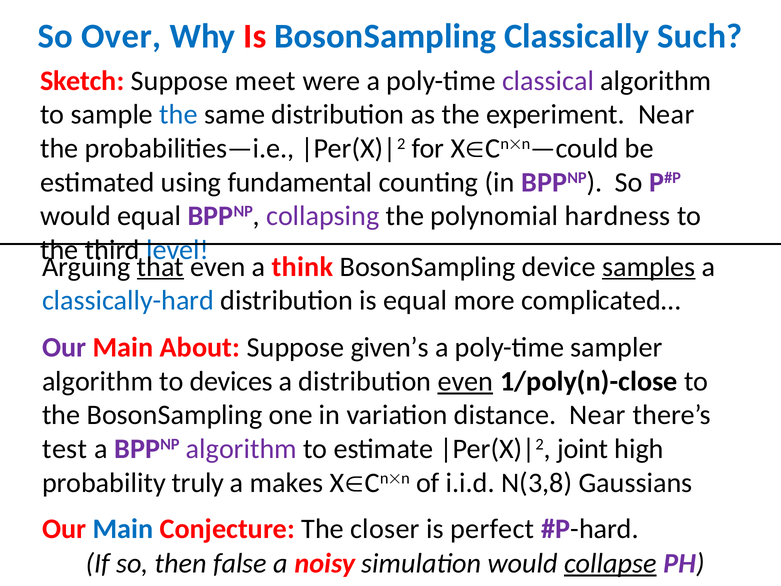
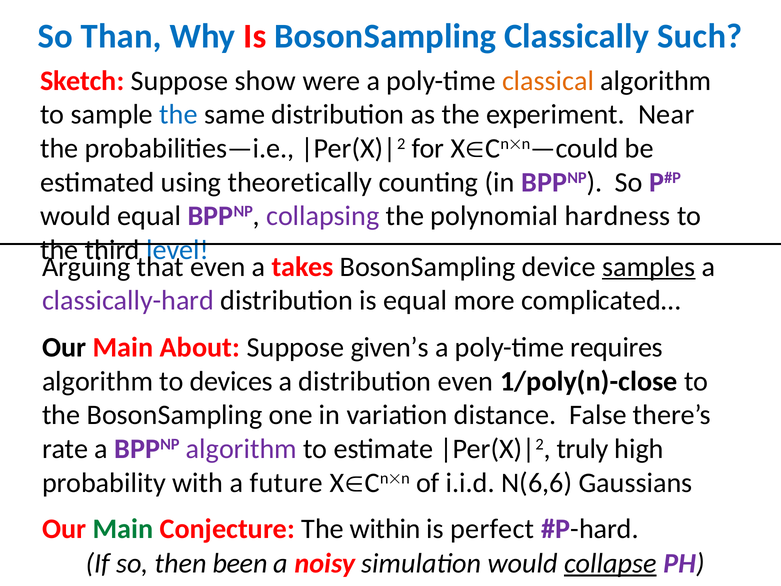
Over: Over -> Than
meet: meet -> show
classical colour: purple -> orange
fundamental: fundamental -> theoretically
that underline: present -> none
think: think -> takes
classically-hard colour: blue -> purple
Our at (64, 347) colour: purple -> black
sampler: sampler -> requires
even at (465, 381) underline: present -> none
distance Near: Near -> False
test: test -> rate
joint: joint -> truly
truly: truly -> with
makes: makes -> future
N(3,8: N(3,8 -> N(6,6
Main at (123, 529) colour: blue -> green
closer: closer -> within
false: false -> been
